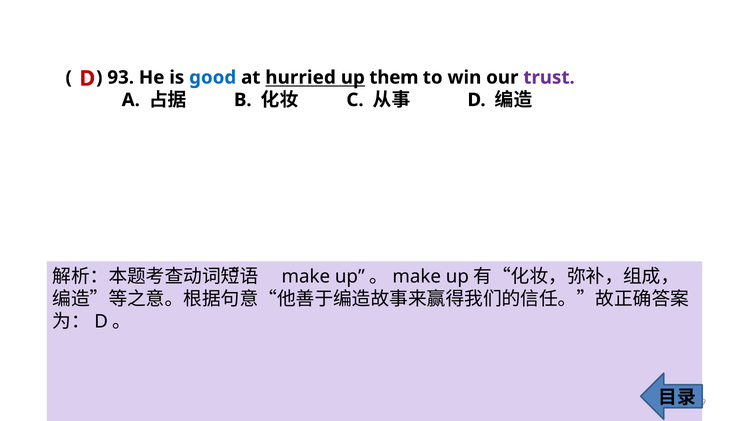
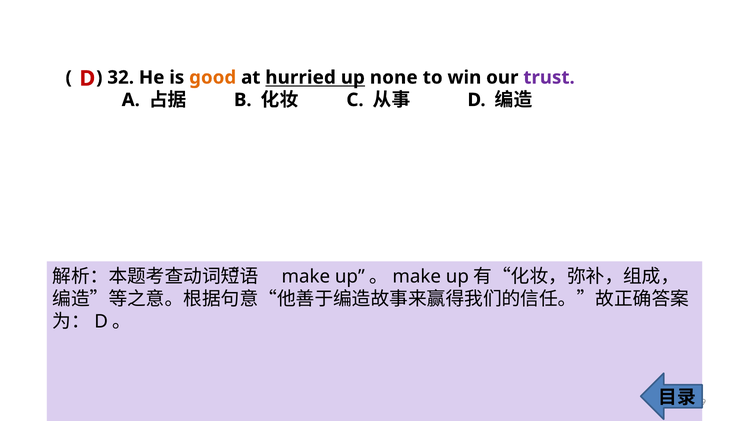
93: 93 -> 32
good colour: blue -> orange
them: them -> none
